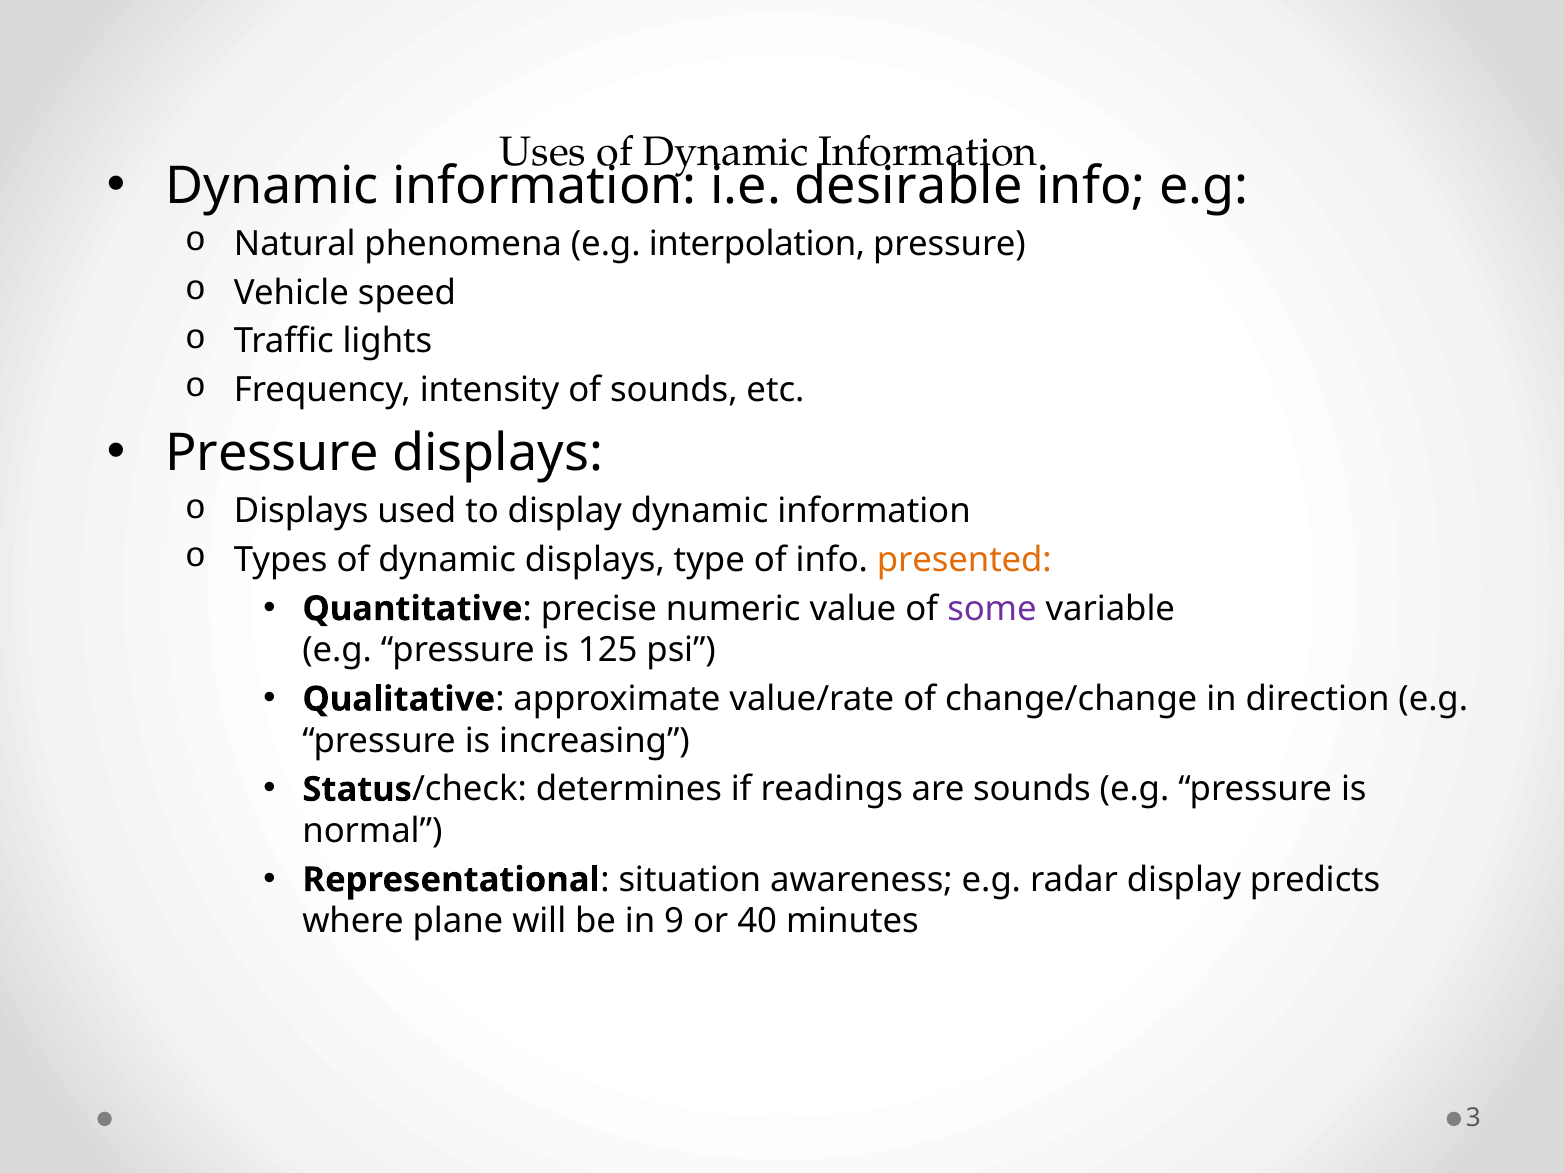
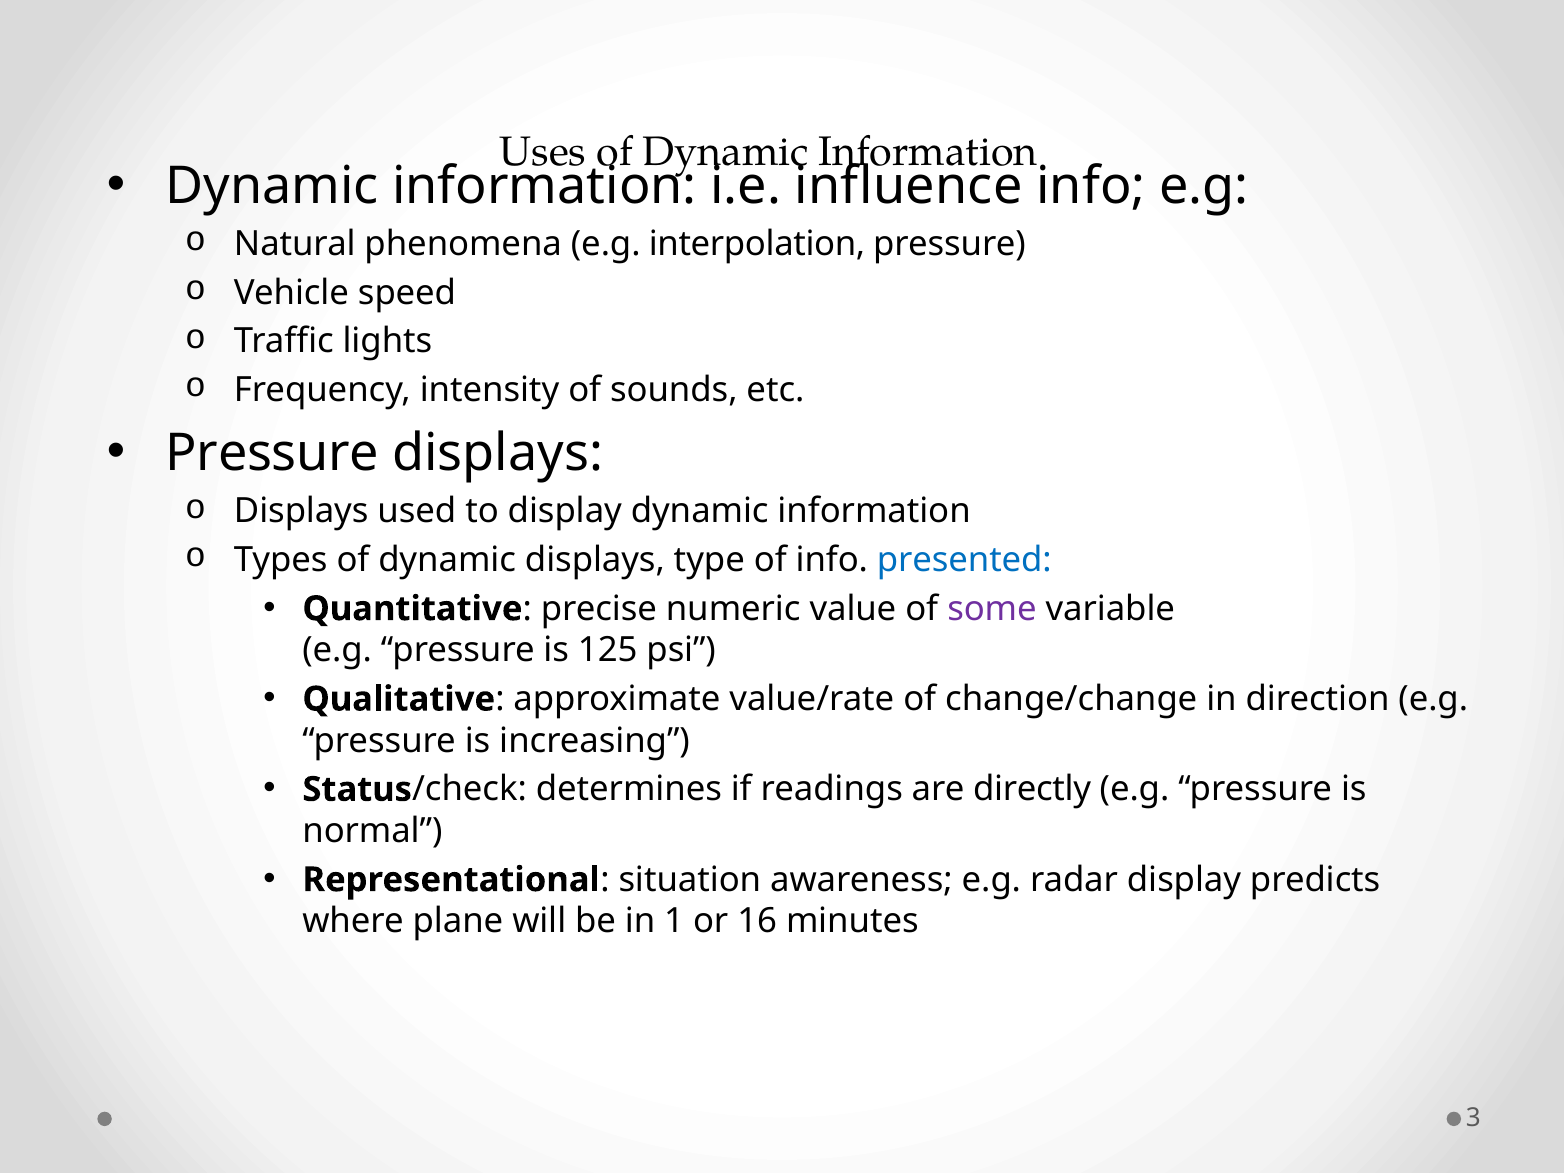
desirable: desirable -> influence
presented colour: orange -> blue
are sounds: sounds -> directly
9: 9 -> 1
40: 40 -> 16
